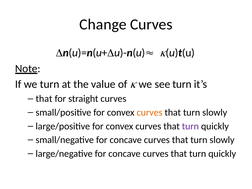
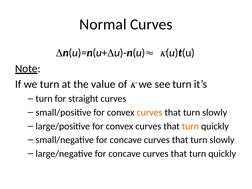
Change: Change -> Normal
that at (44, 99): that -> turn
turn at (190, 126) colour: purple -> orange
